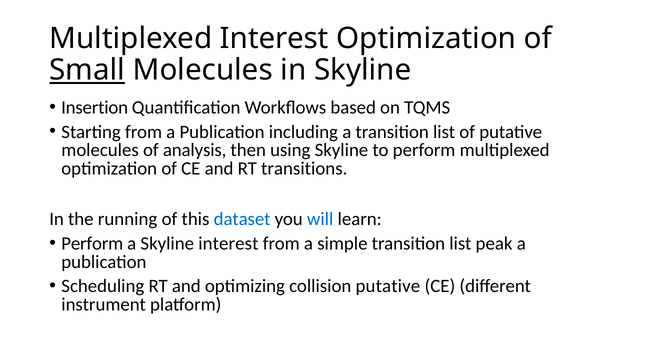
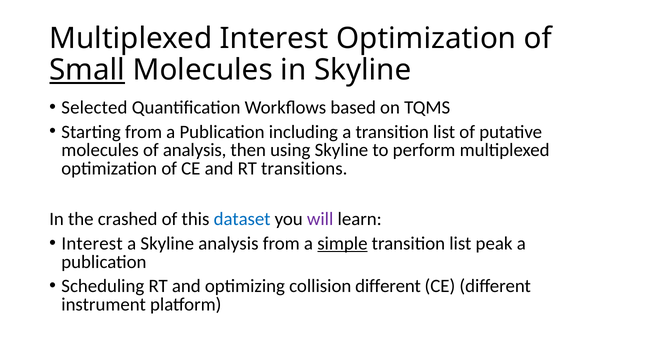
Insertion: Insertion -> Selected
running: running -> crashed
will colour: blue -> purple
Perform at (92, 244): Perform -> Interest
Skyline interest: interest -> analysis
simple underline: none -> present
collision putative: putative -> different
